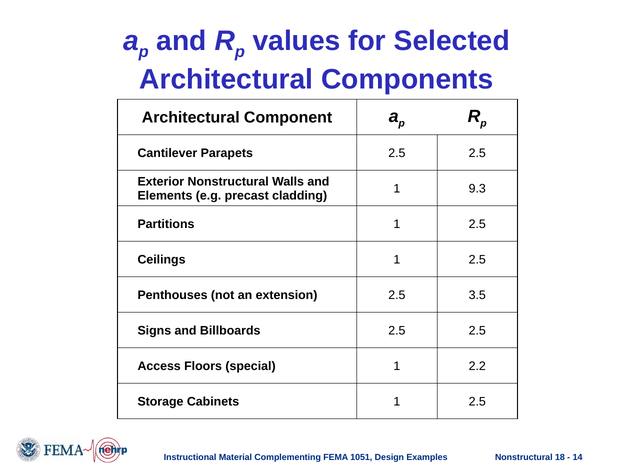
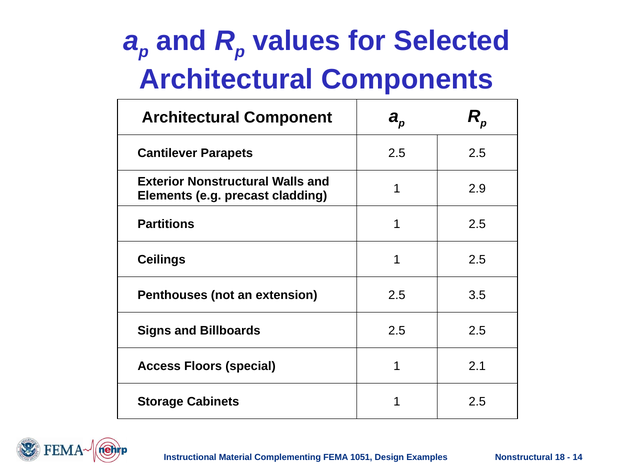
9.3: 9.3 -> 2.9
2.2: 2.2 -> 2.1
